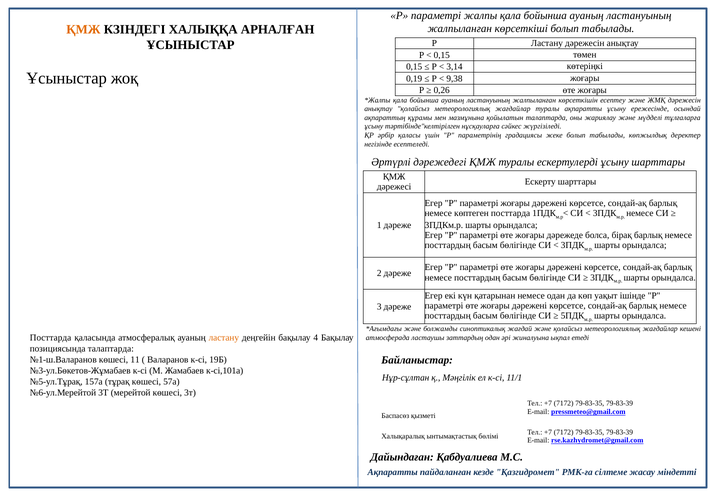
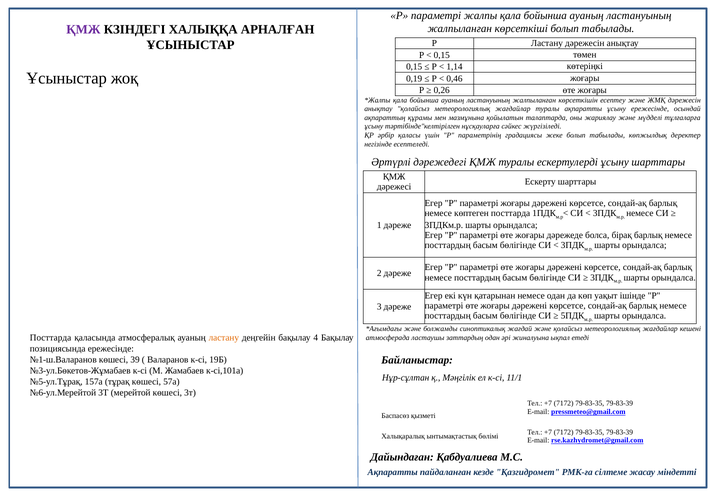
ҚМЖ at (83, 30) colour: orange -> purple
3,14: 3,14 -> 1,14
9,38: 9,38 -> 0,46
позициясында талаптарда: талаптарда -> ережесінде
11: 11 -> 39
